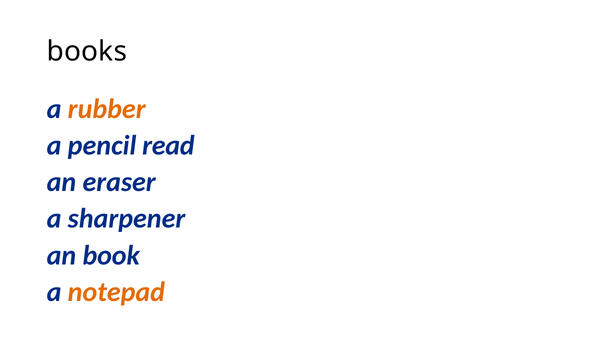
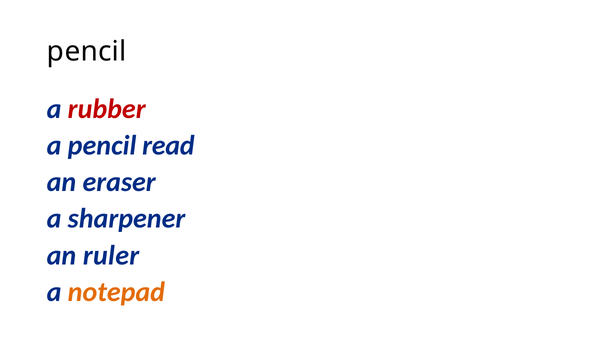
books at (87, 51): books -> pencil
rubber colour: orange -> red
book: book -> ruler
